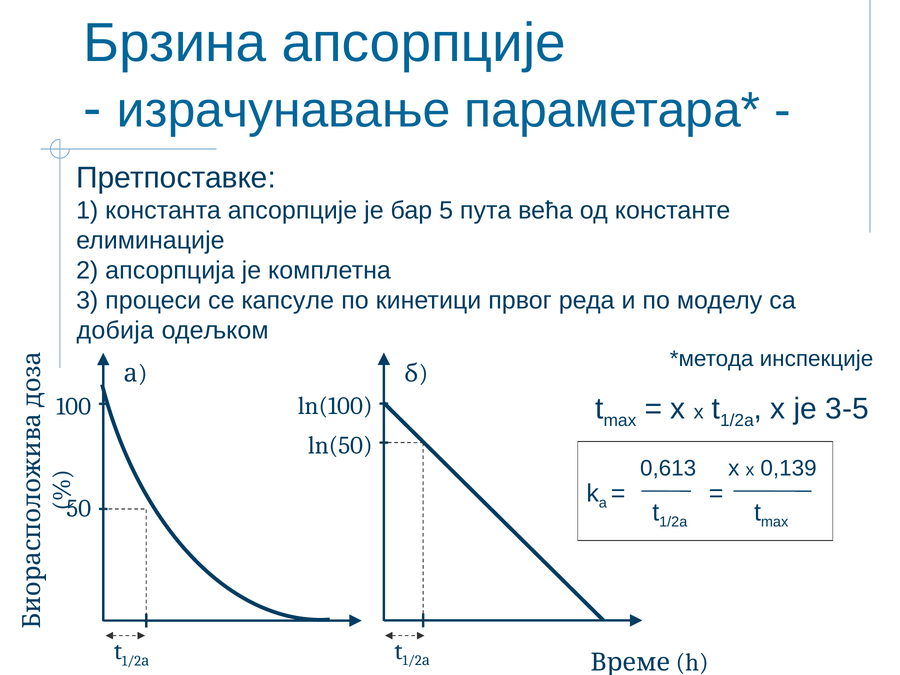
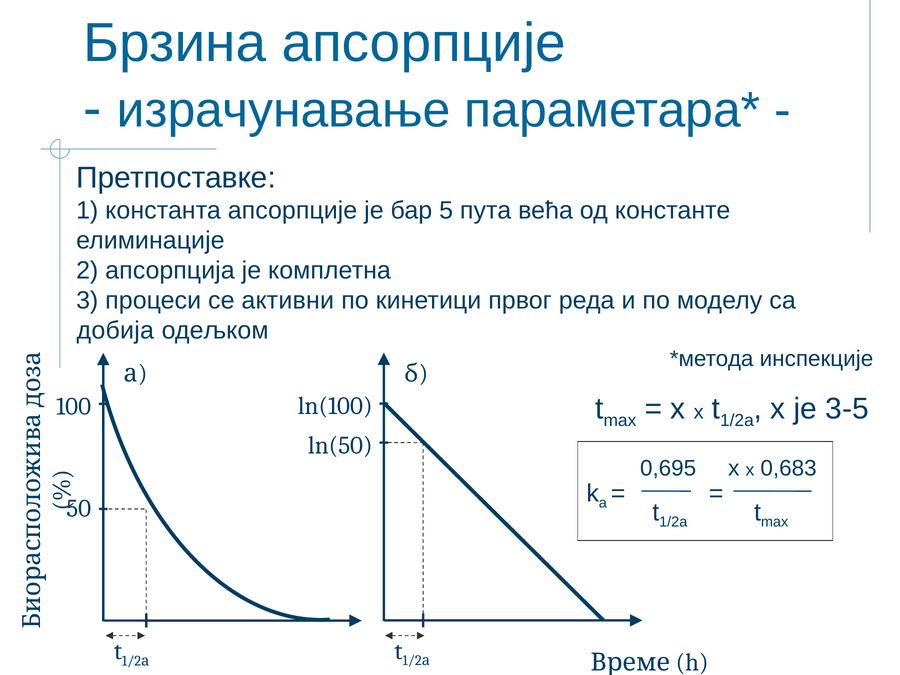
капсуле: капсуле -> активни
0,613: 0,613 -> 0,695
0,139: 0,139 -> 0,683
